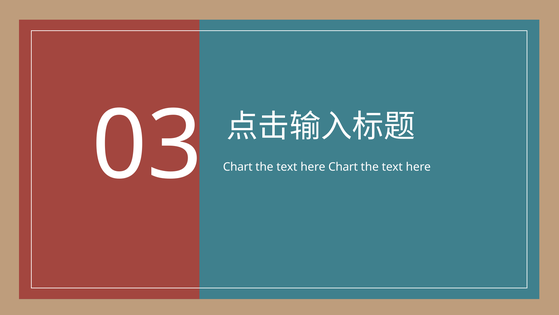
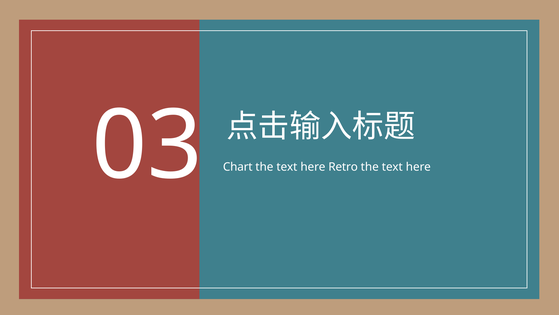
here Chart: Chart -> Retro
